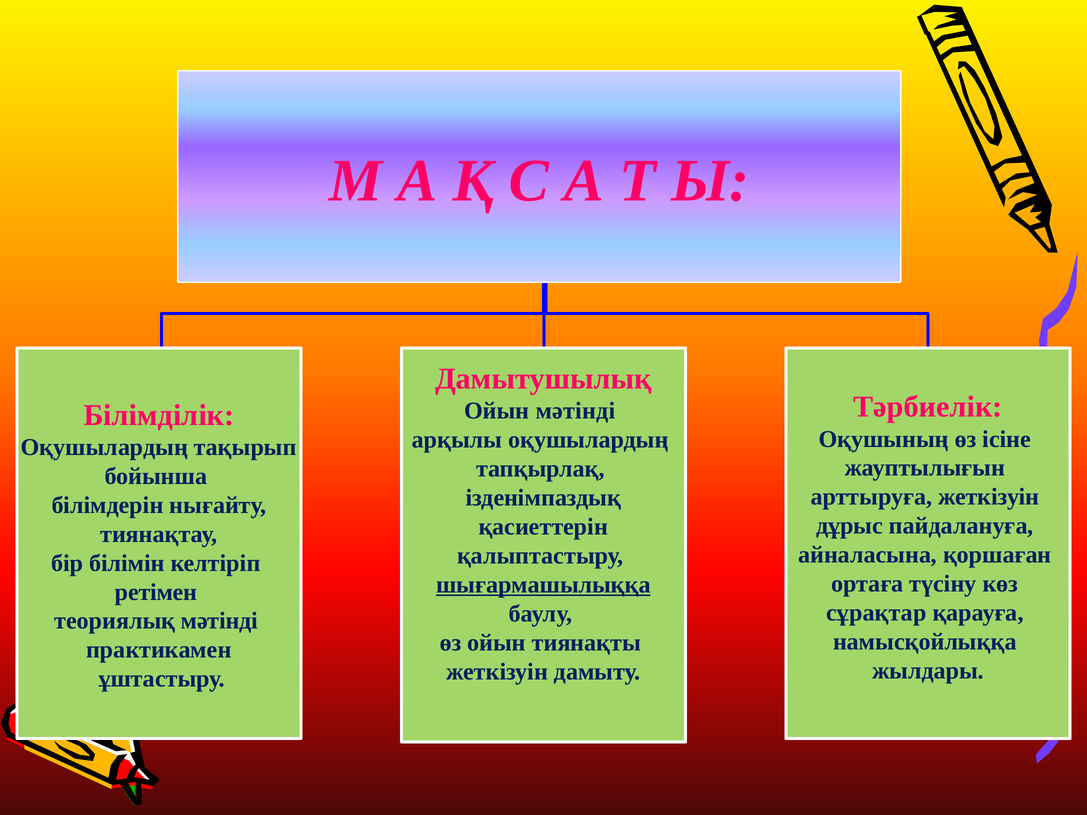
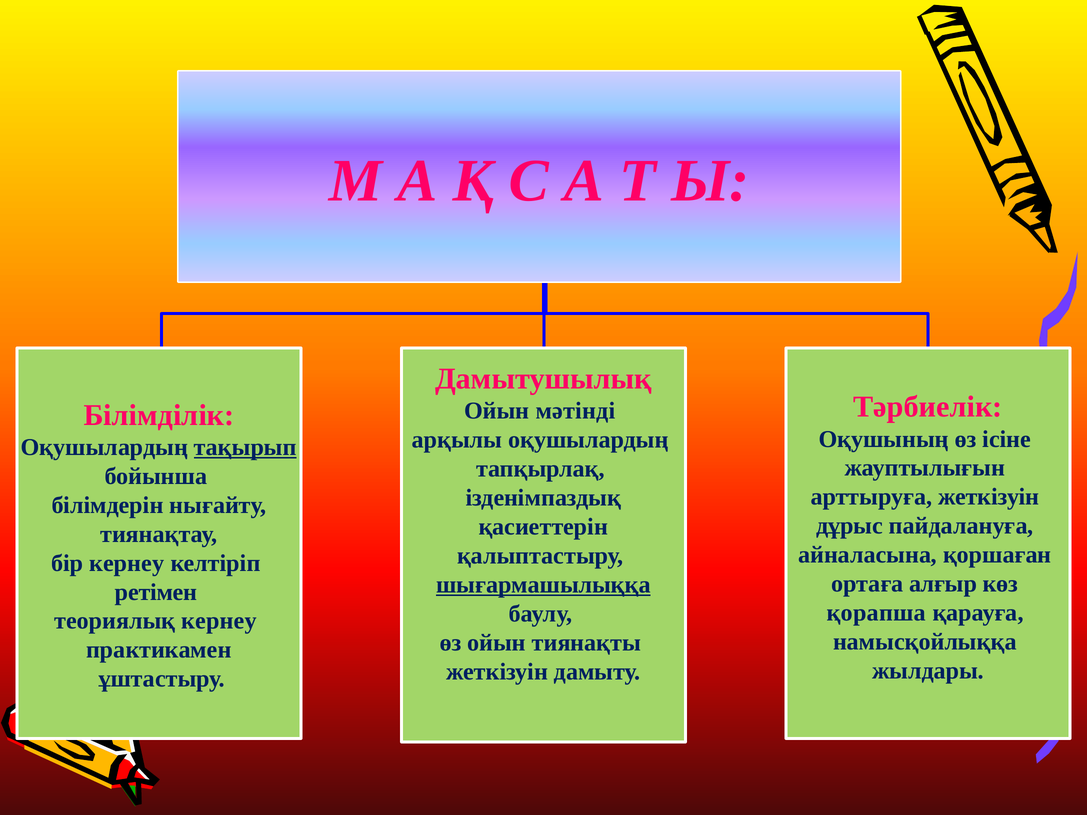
тақырып underline: none -> present
бір білімін: білімін -> кернеу
түсіну: түсіну -> алғыр
сұрақтар: сұрақтар -> қорапша
теориялық мәтінді: мәтінді -> кернеу
